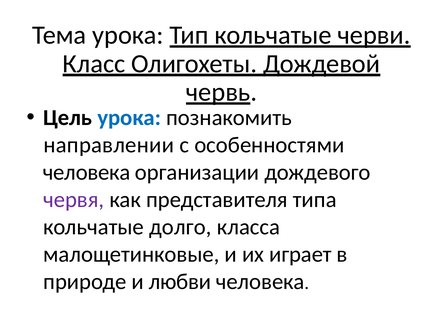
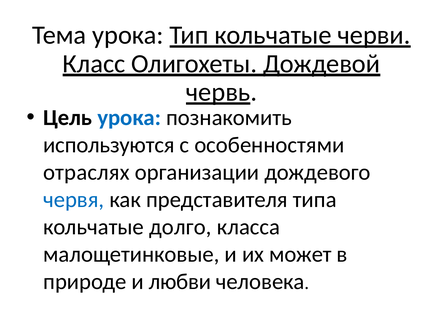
направлении: направлении -> используются
человека at (87, 172): человека -> отраслях
червя colour: purple -> blue
играет: играет -> может
